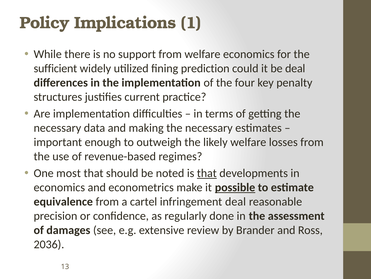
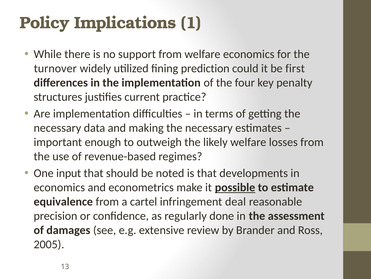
sufficient: sufficient -> turnover
be deal: deal -> first
most: most -> input
that at (207, 173) underline: present -> none
2036: 2036 -> 2005
